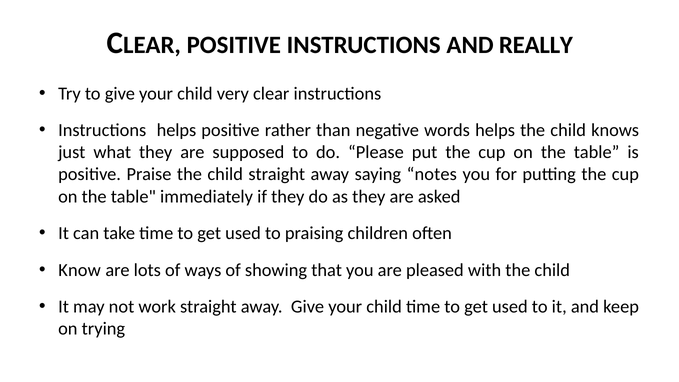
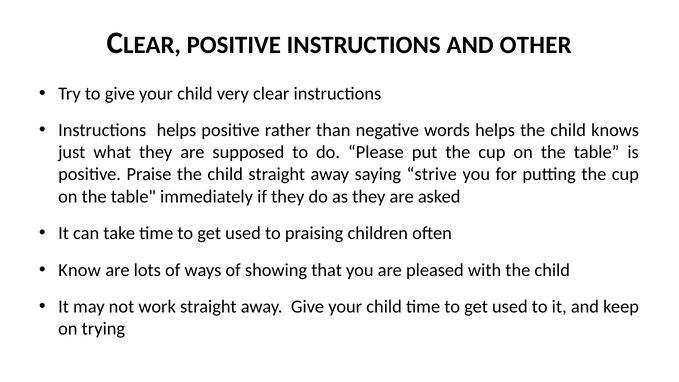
REALLY: REALLY -> OTHER
notes: notes -> strive
